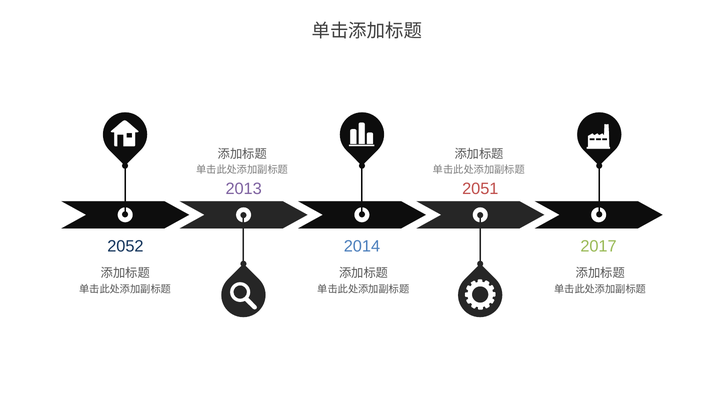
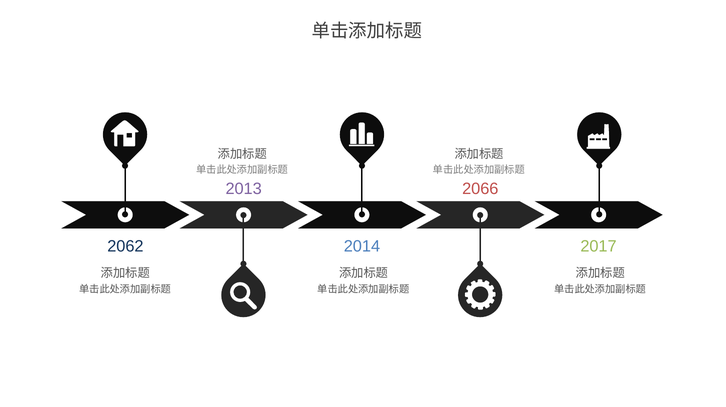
2051: 2051 -> 2066
2052: 2052 -> 2062
